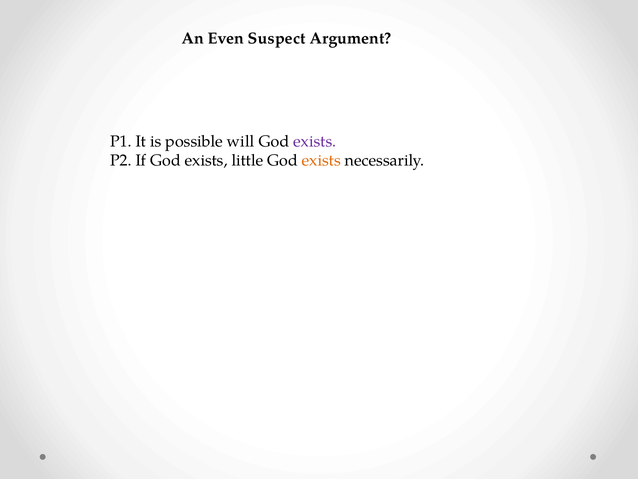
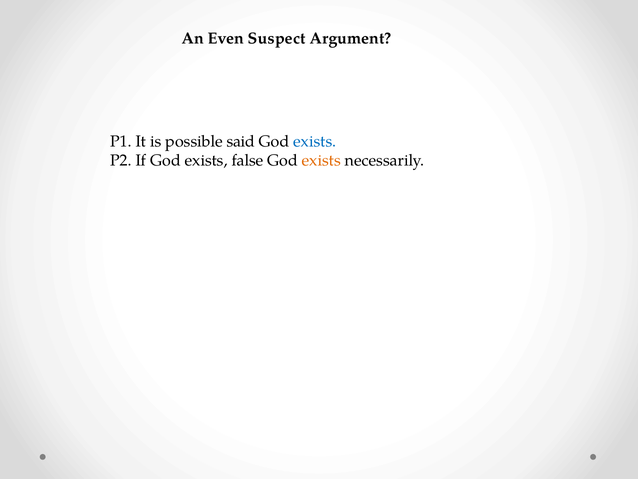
will: will -> said
exists at (315, 141) colour: purple -> blue
little: little -> false
